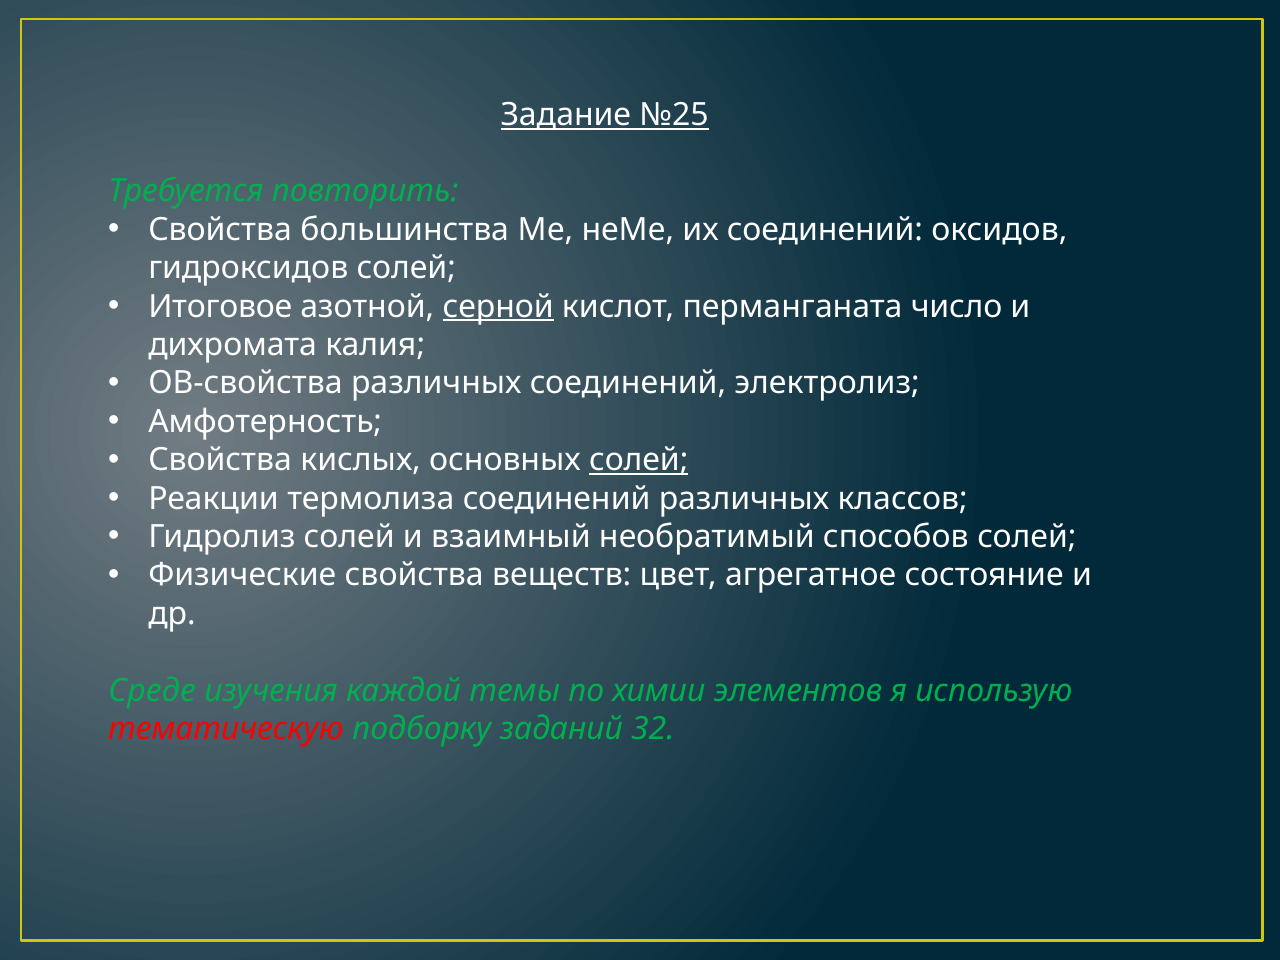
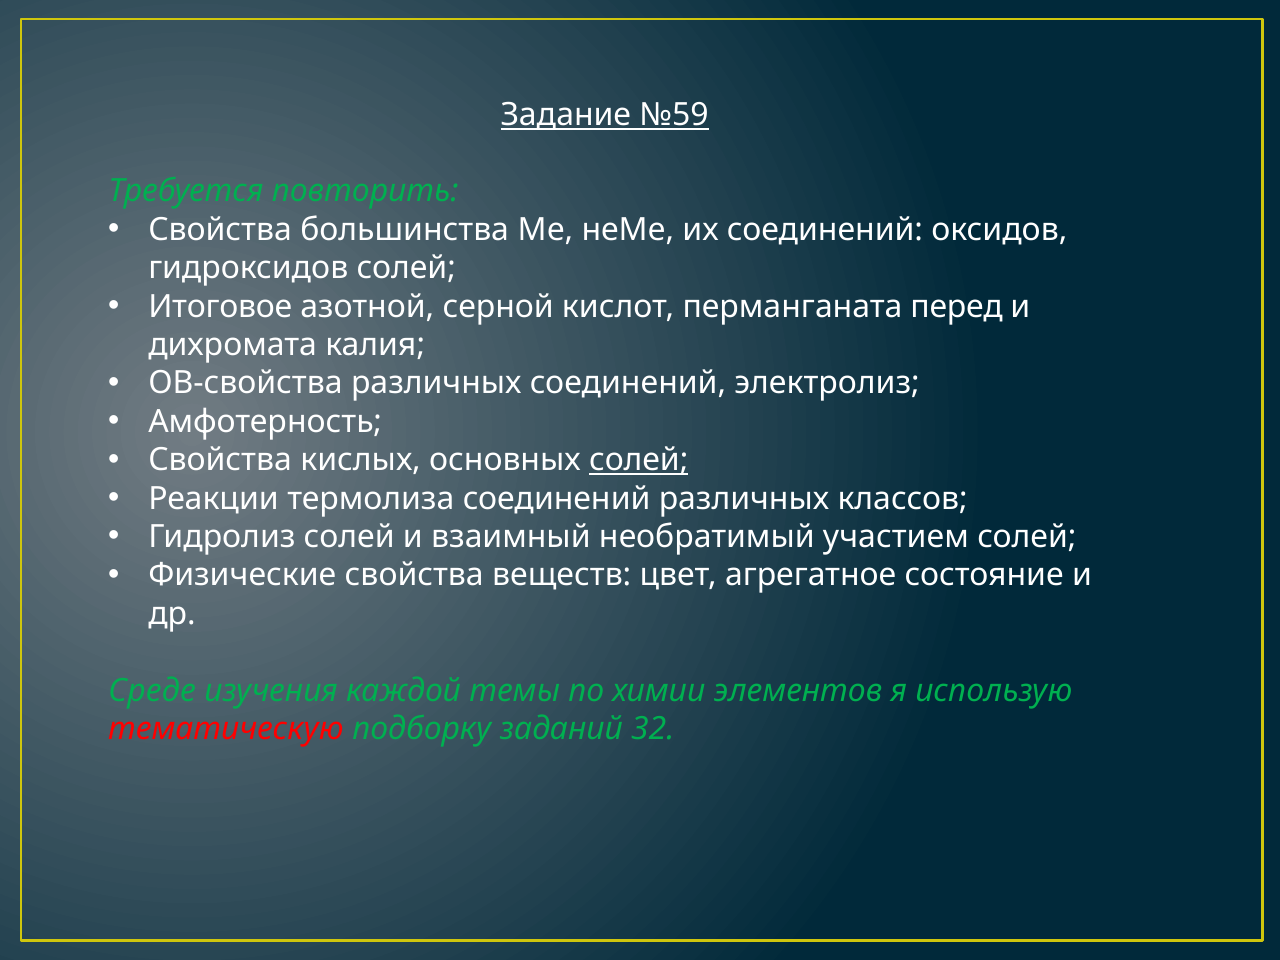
№25: №25 -> №59
серной underline: present -> none
число: число -> перед
способов: способов -> участием
